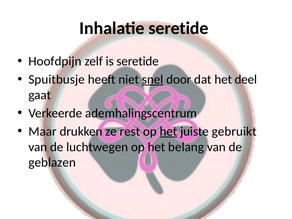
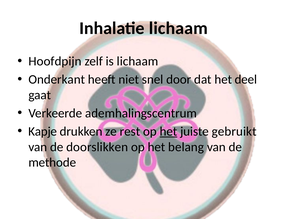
Inhalatie seretide: seretide -> lichaam
is seretide: seretide -> lichaam
Spuitbusje: Spuitbusje -> Onderkant
snel underline: present -> none
Maar: Maar -> Kapje
luchtwegen: luchtwegen -> doorslikken
geblazen: geblazen -> methode
